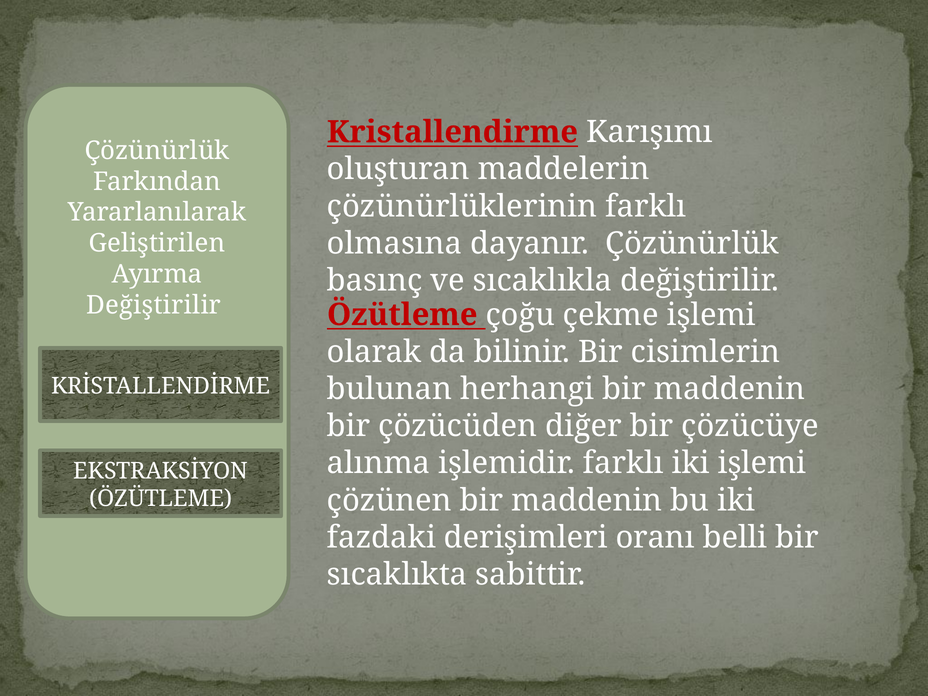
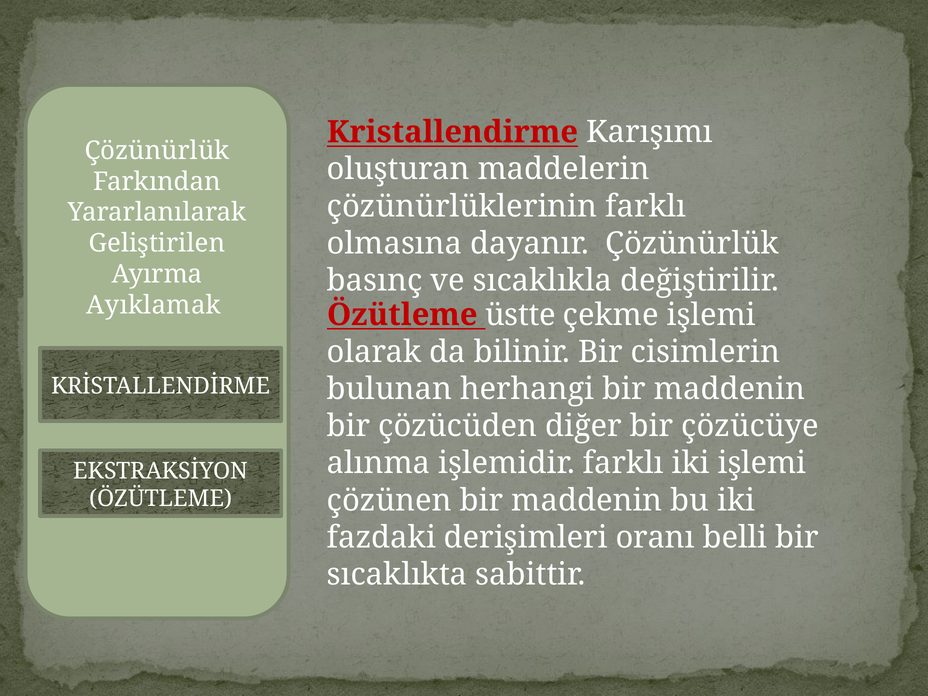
Değiştirilir at (154, 305): Değiştirilir -> Ayıklamak
çoğu: çoğu -> üstte
